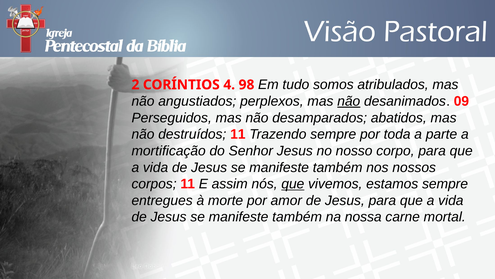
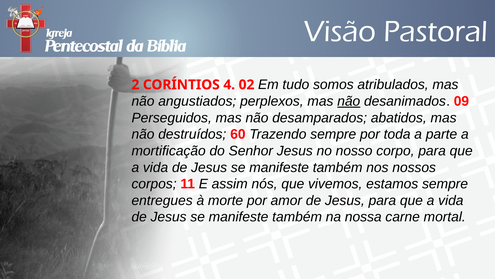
98: 98 -> 02
destruídos 11: 11 -> 60
que at (293, 184) underline: present -> none
